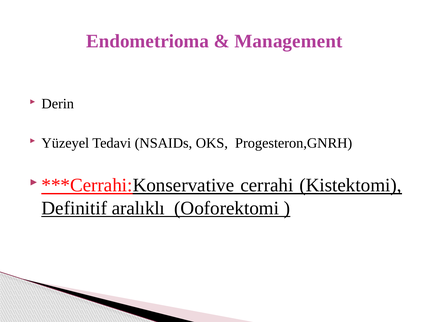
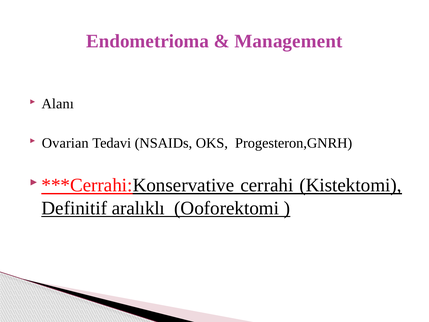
Derin: Derin -> Alanı
Yüzeyel: Yüzeyel -> Ovarian
